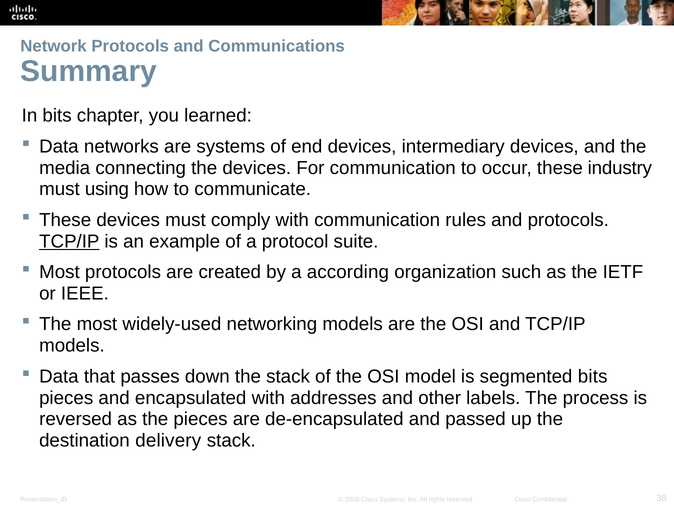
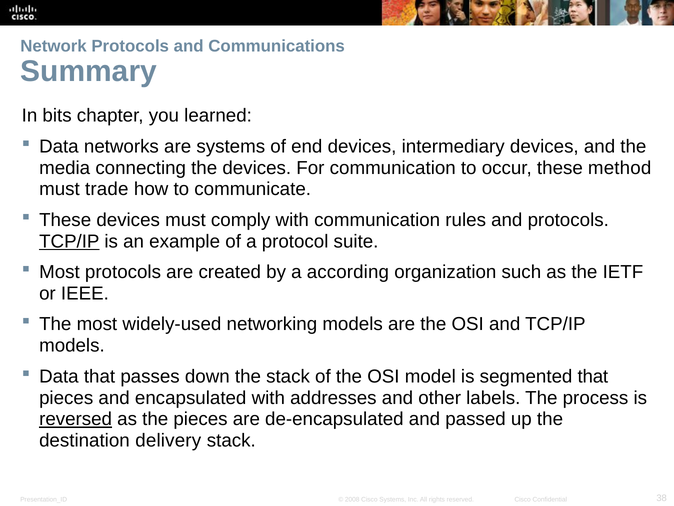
industry: industry -> method
using: using -> trade
segmented bits: bits -> that
reversed underline: none -> present
